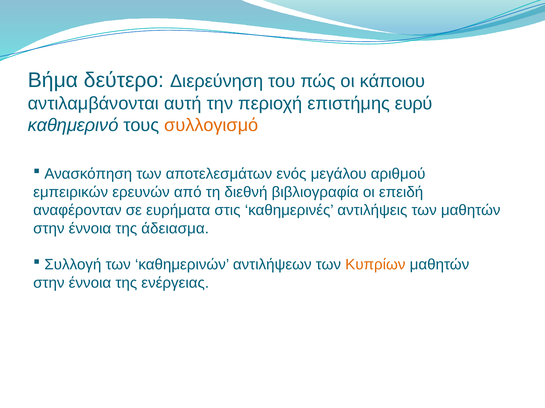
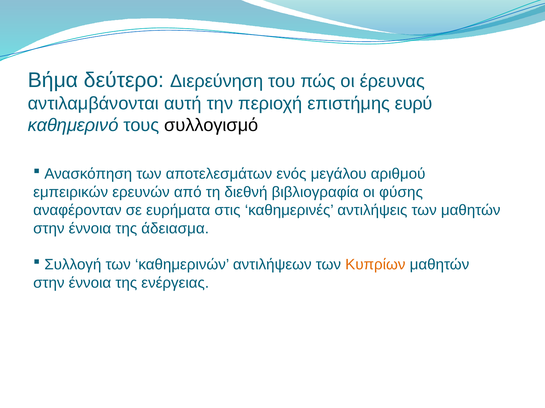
κάποιου: κάποιου -> έρευνας
συλλογισμό colour: orange -> black
επειδή: επειδή -> φύσης
